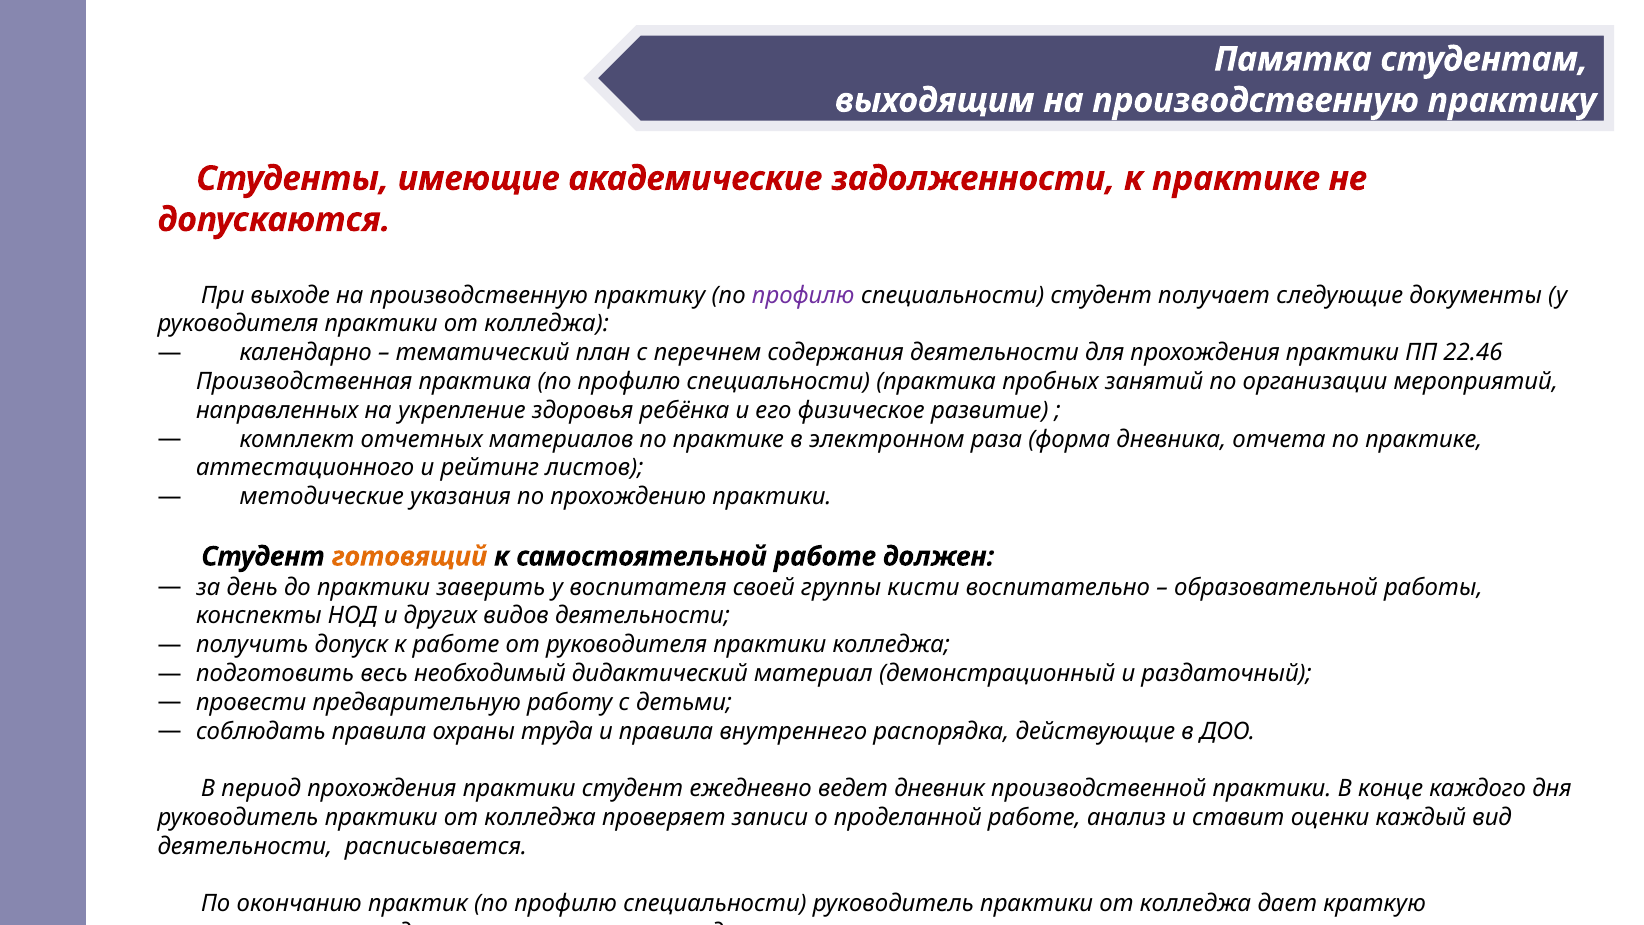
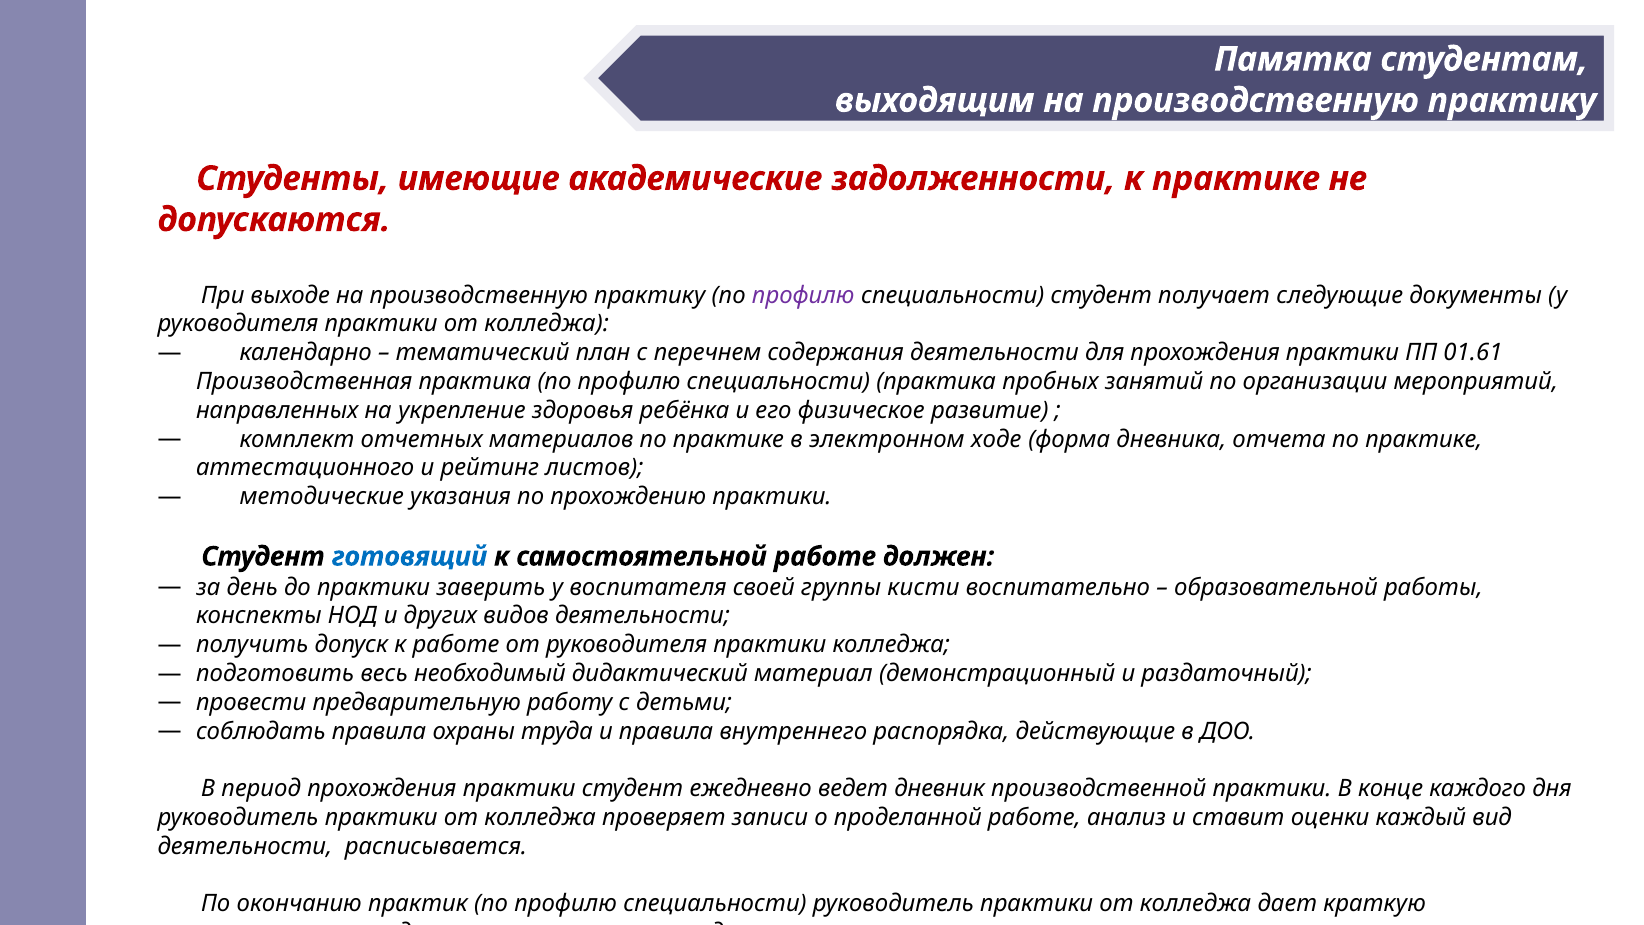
22.46: 22.46 -> 01.61
раза: раза -> ходе
готовящий colour: orange -> blue
